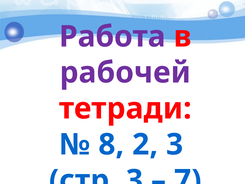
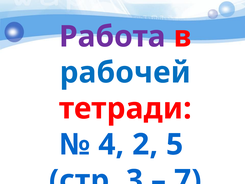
рабочей colour: purple -> blue
8: 8 -> 4
2 3: 3 -> 5
